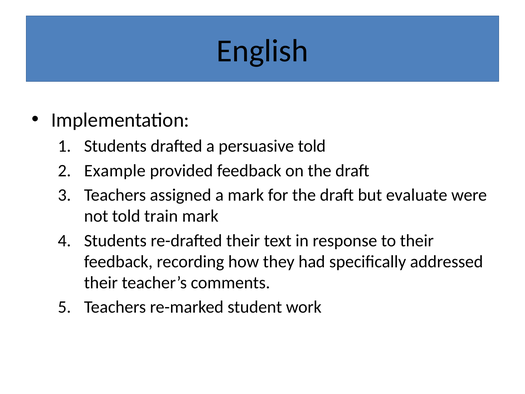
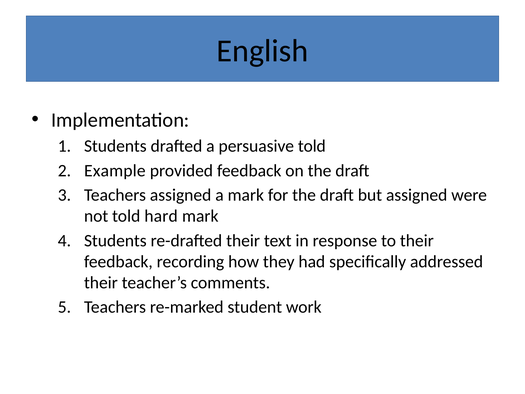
but evaluate: evaluate -> assigned
train: train -> hard
